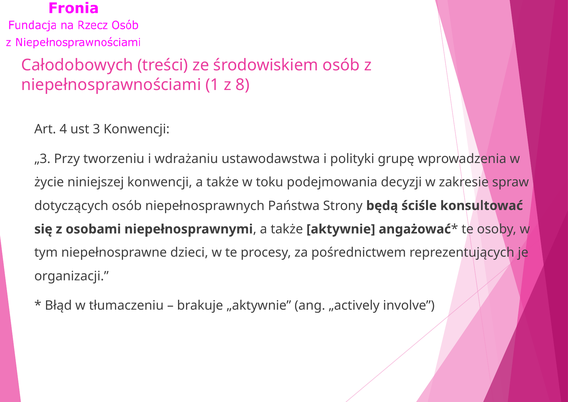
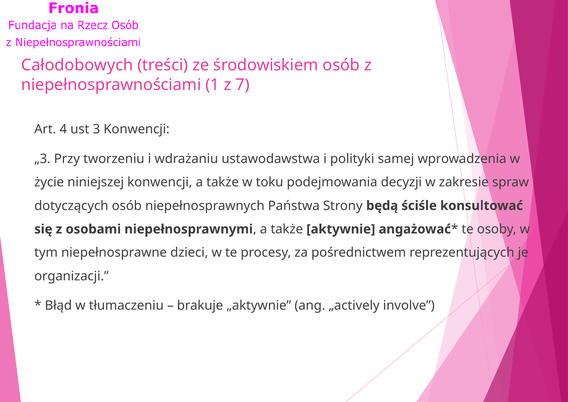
8: 8 -> 7
grupę: grupę -> samej
